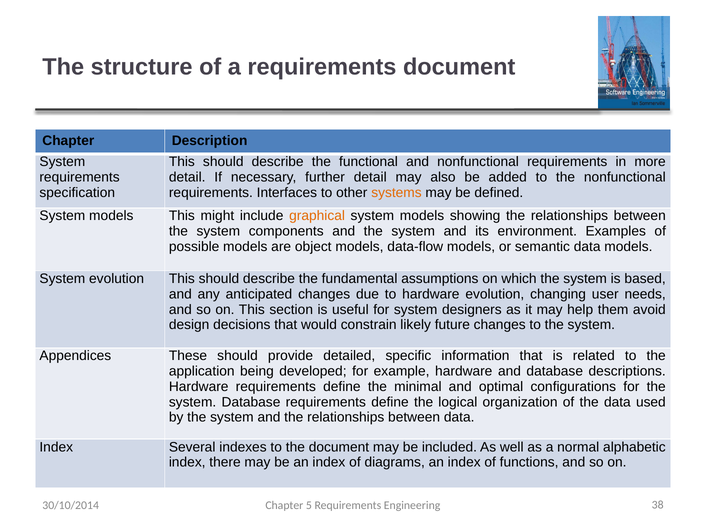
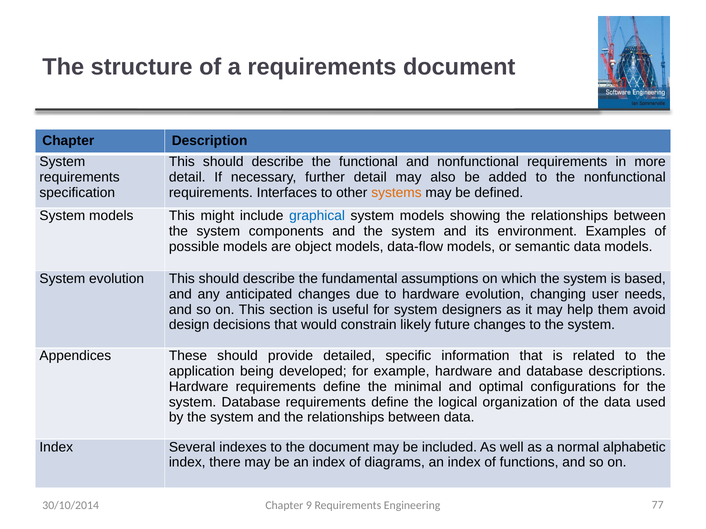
graphical colour: orange -> blue
5: 5 -> 9
38: 38 -> 77
